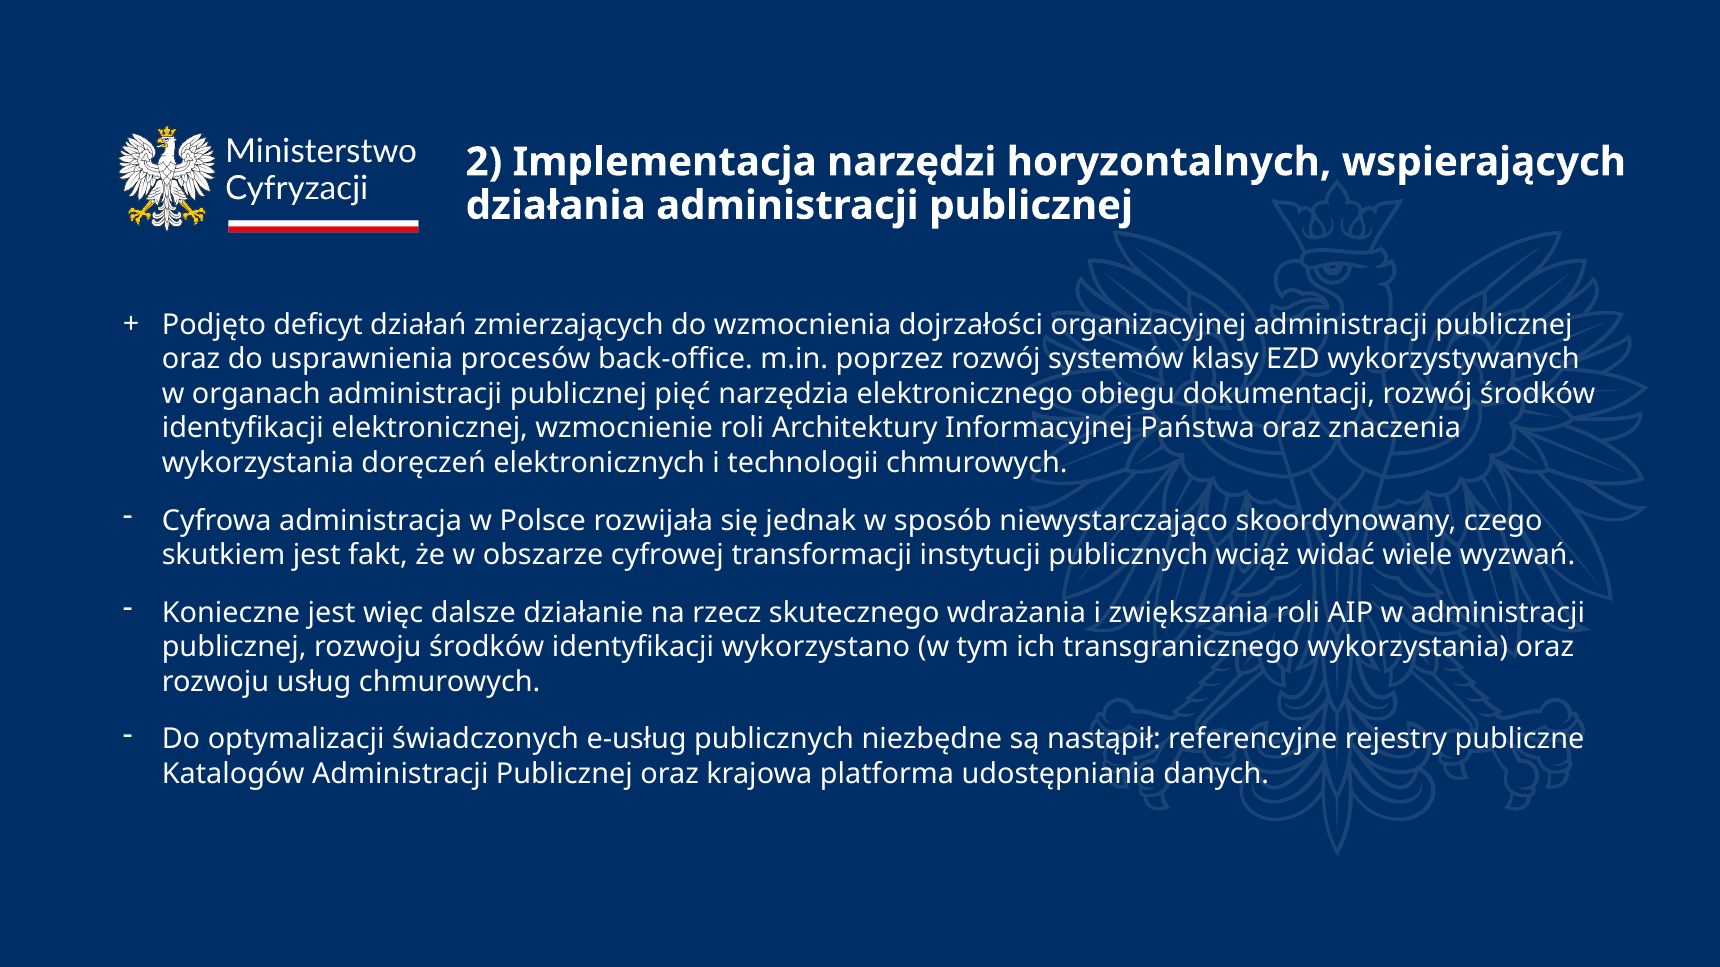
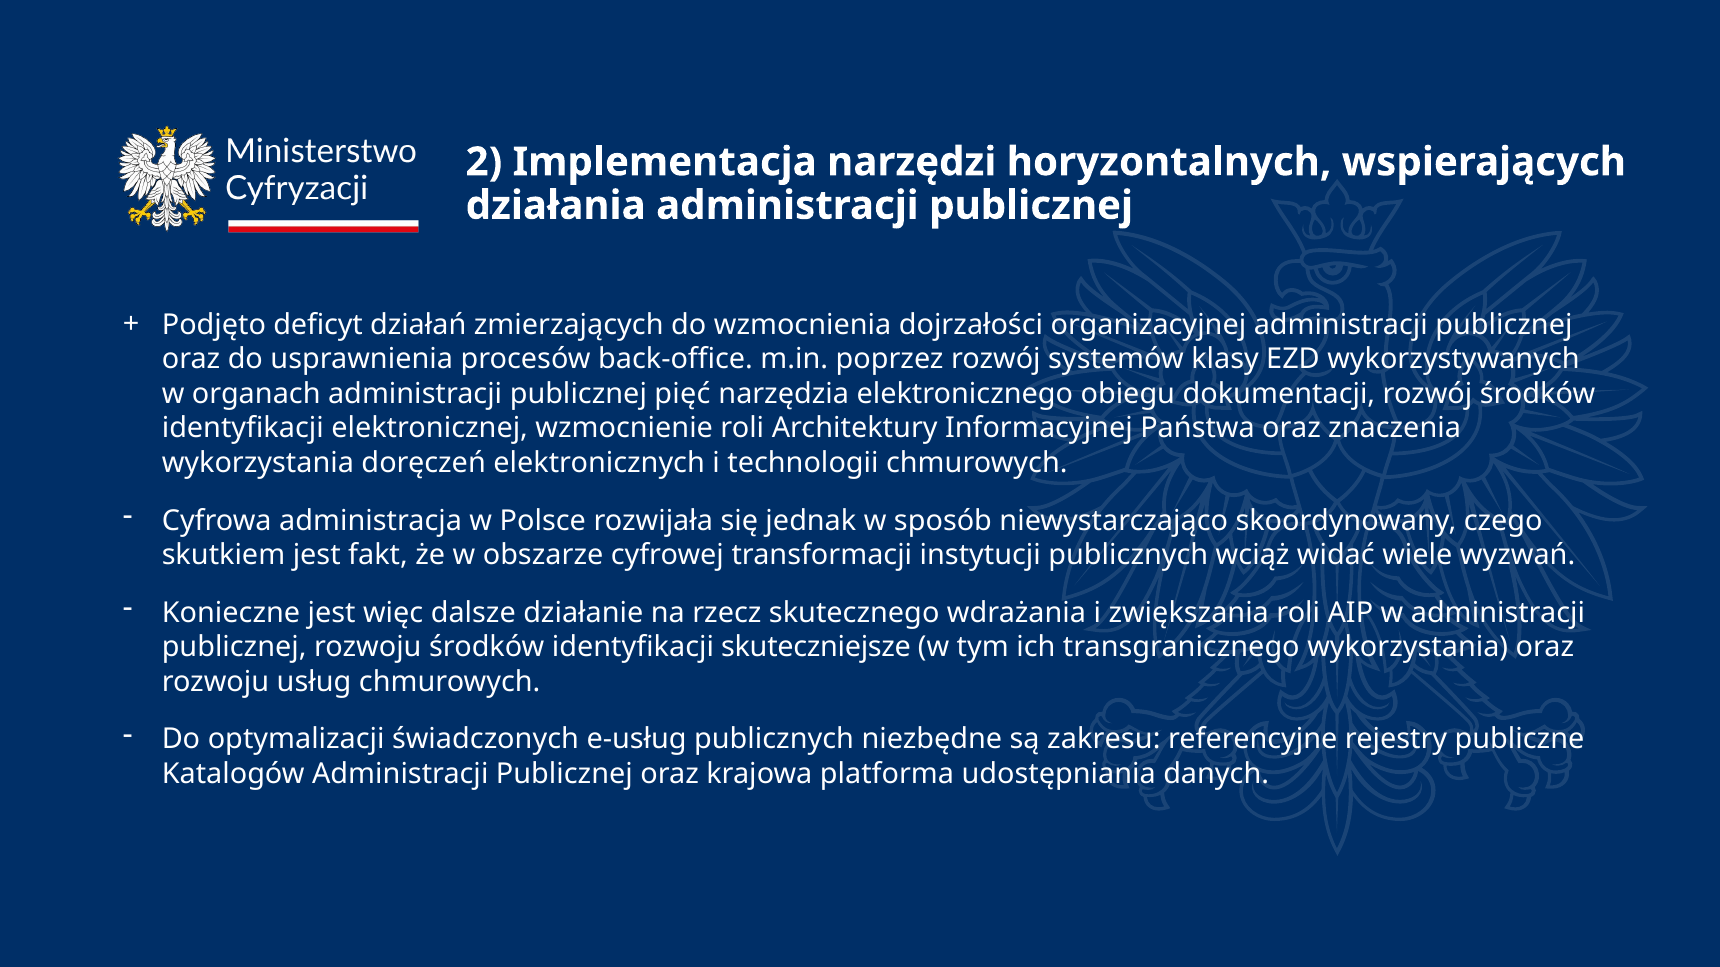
wykorzystano: wykorzystano -> skuteczniejsze
nastąpił: nastąpił -> zakresu
